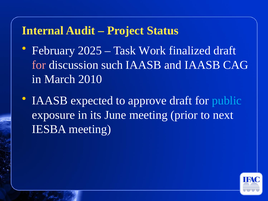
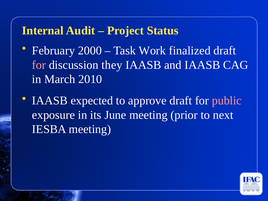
2025: 2025 -> 2000
such: such -> they
public colour: light blue -> pink
